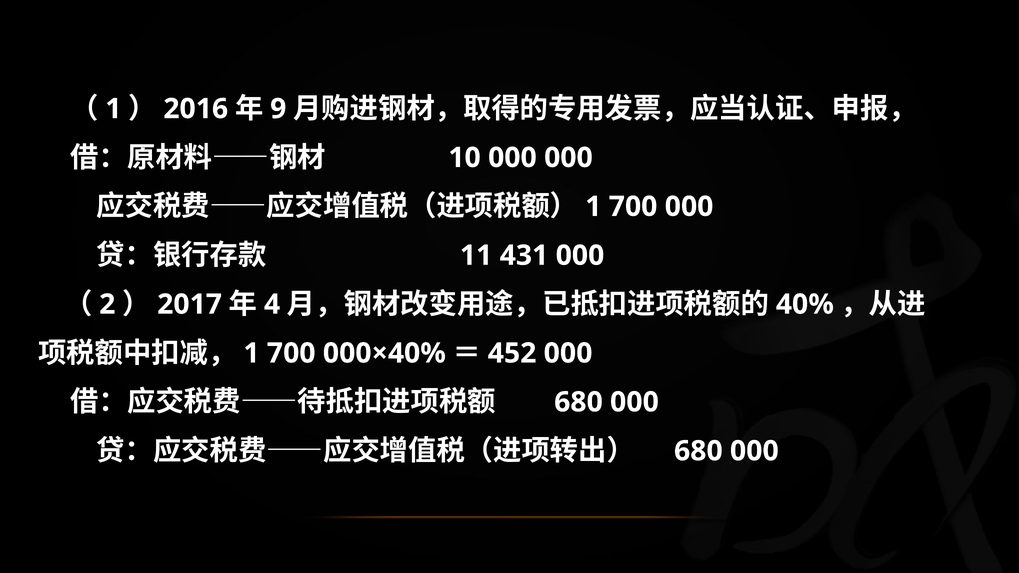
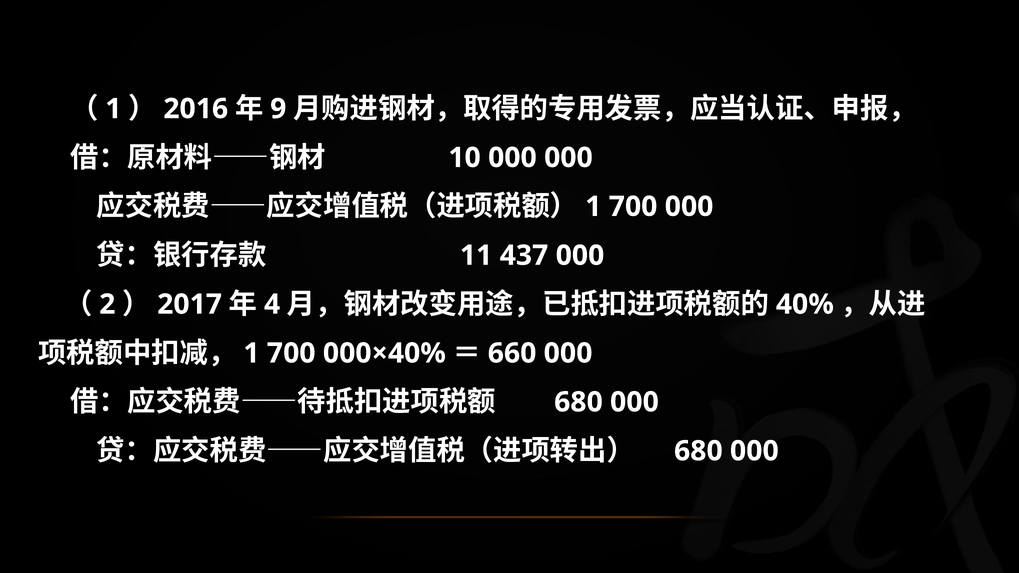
431: 431 -> 437
452: 452 -> 660
